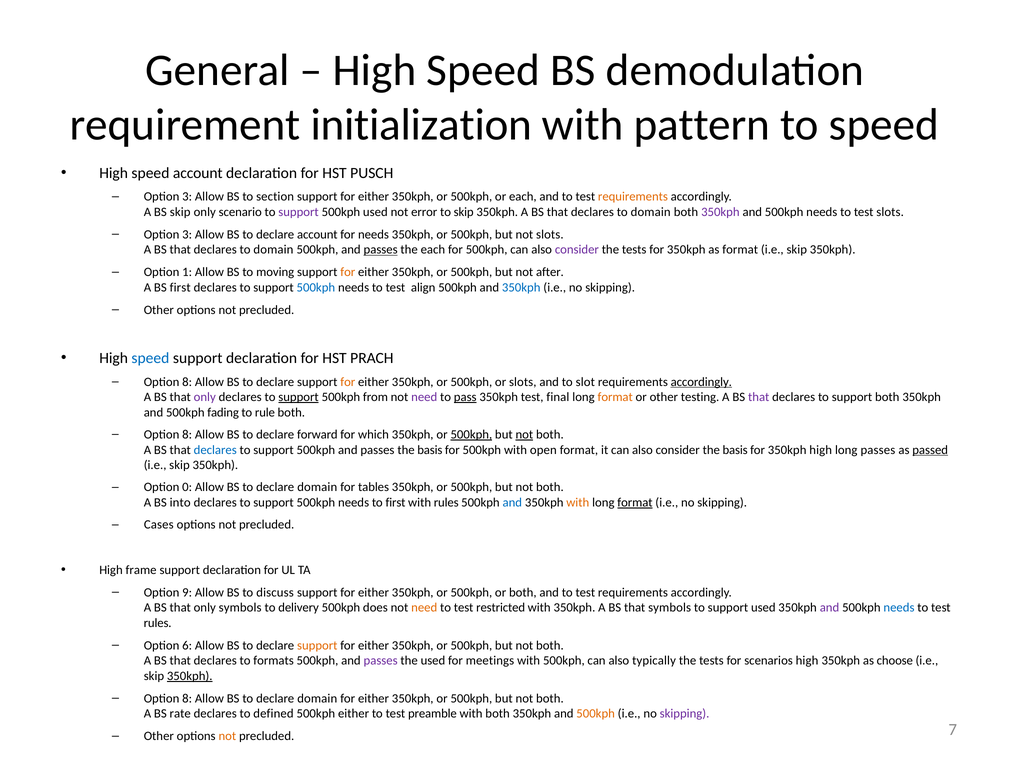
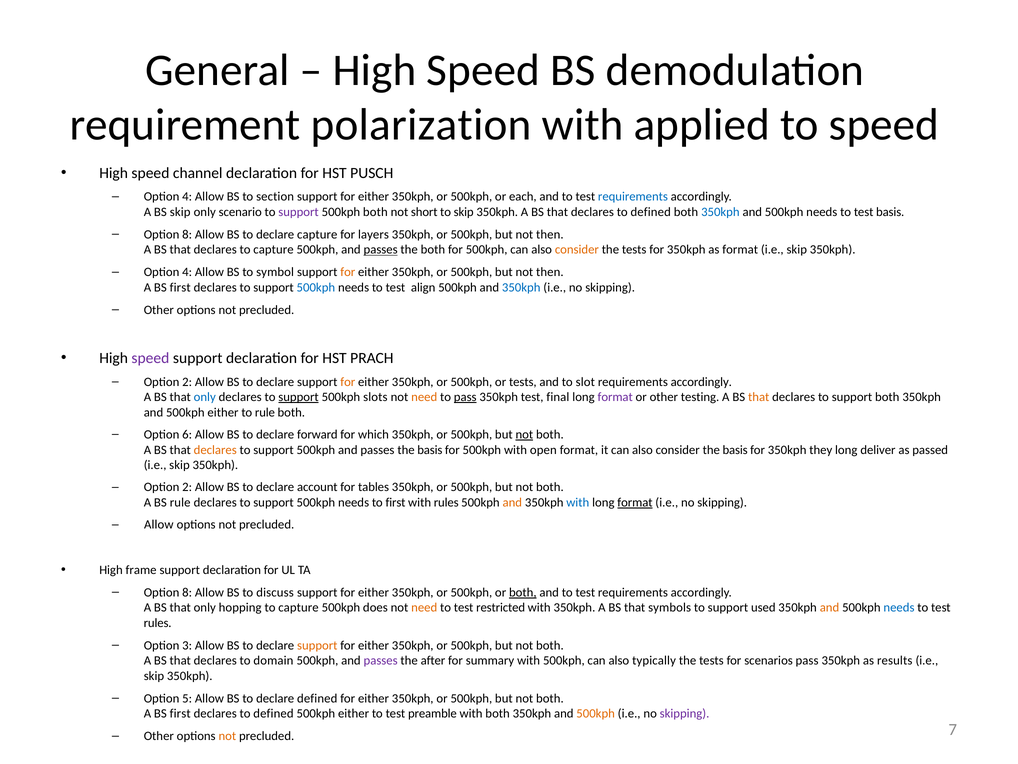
initialization: initialization -> polarization
pattern: pattern -> applied
speed account: account -> channel
3 at (187, 197): 3 -> 4
requirements at (633, 197) colour: orange -> blue
500kph used: used -> both
error: error -> short
domain at (651, 212): domain -> defined
350kph at (720, 212) colour: purple -> blue
test slots: slots -> basis
3 at (187, 234): 3 -> 8
declare account: account -> capture
for needs: needs -> layers
slots at (550, 234): slots -> then
domain at (273, 250): domain -> capture
the each: each -> both
consider at (577, 250) colour: purple -> orange
1 at (187, 272): 1 -> 4
moving: moving -> symbol
after at (550, 272): after -> then
speed at (150, 358) colour: blue -> purple
8 at (187, 382): 8 -> 2
or slots: slots -> tests
accordingly at (701, 382) underline: present -> none
only at (205, 397) colour: purple -> blue
from: from -> slots
need at (424, 397) colour: purple -> orange
format at (615, 397) colour: orange -> purple
that at (759, 397) colour: purple -> orange
and 500kph fading: fading -> either
8 at (187, 434): 8 -> 6
500kph at (471, 434) underline: present -> none
declares at (215, 450) colour: blue -> orange
350kph high: high -> they
long passes: passes -> deliver
passed underline: present -> none
0 at (187, 487): 0 -> 2
domain at (317, 487): domain -> account
BS into: into -> rule
and at (512, 502) colour: blue -> orange
with at (578, 502) colour: orange -> blue
Cases at (159, 524): Cases -> Allow
9 at (187, 592): 9 -> 8
both at (523, 592) underline: none -> present
only symbols: symbols -> hopping
delivery at (299, 607): delivery -> capture
and at (829, 607) colour: purple -> orange
6: 6 -> 3
formats: formats -> domain
the used: used -> after
meetings: meetings -> summary
scenarios high: high -> pass
choose: choose -> results
350kph at (190, 676) underline: present -> none
8 at (187, 698): 8 -> 5
domain at (317, 698): domain -> defined
rate at (180, 713): rate -> first
